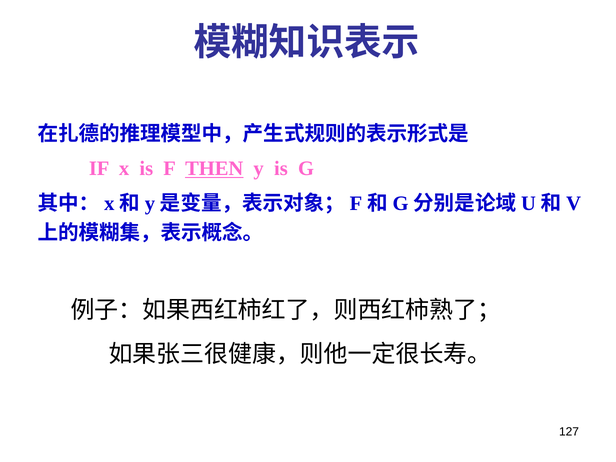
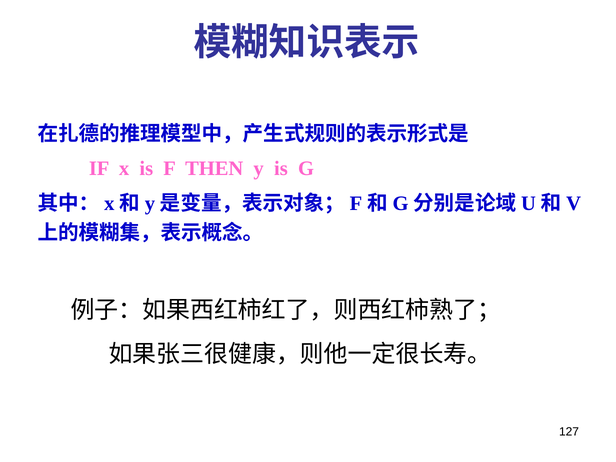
THEN underline: present -> none
